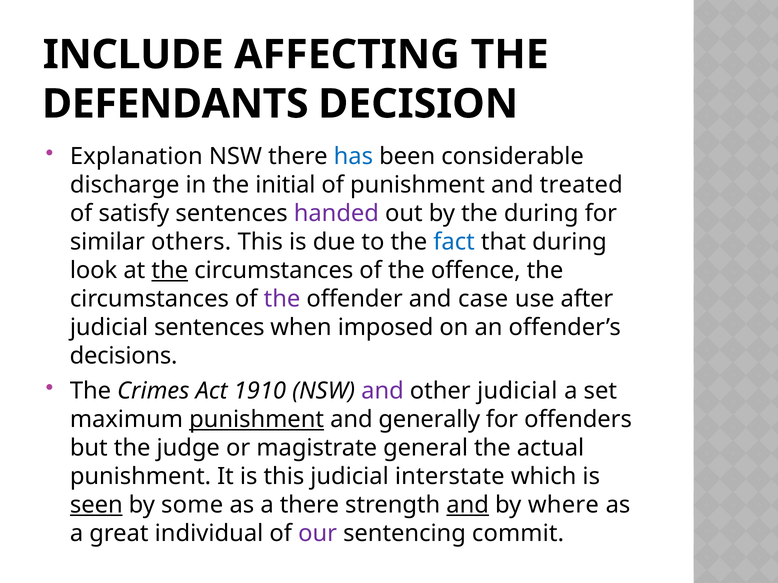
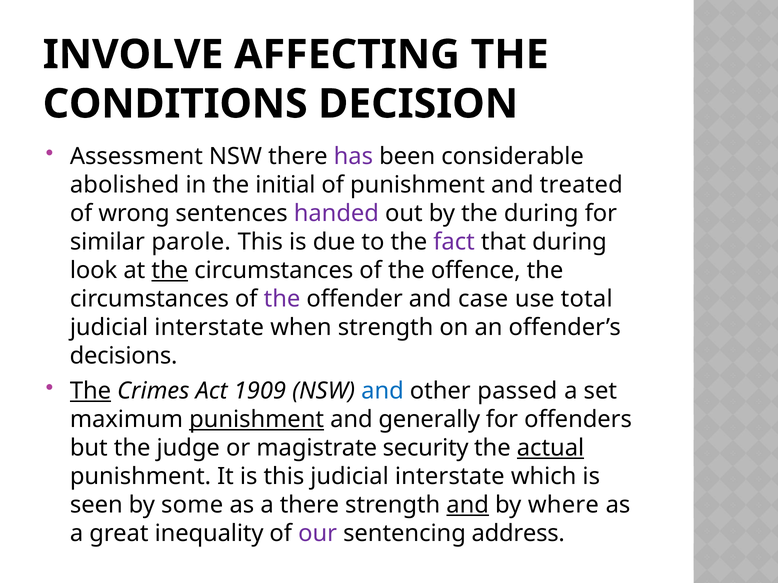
INCLUDE: INCLUDE -> INVOLVE
DEFENDANTS: DEFENDANTS -> CONDITIONS
Explanation: Explanation -> Assessment
has colour: blue -> purple
discharge: discharge -> abolished
satisfy: satisfy -> wrong
others: others -> parole
fact colour: blue -> purple
after: after -> total
sentences at (209, 328): sentences -> interstate
when imposed: imposed -> strength
The at (90, 391) underline: none -> present
1910: 1910 -> 1909
and at (383, 391) colour: purple -> blue
other judicial: judicial -> passed
general: general -> security
actual underline: none -> present
seen underline: present -> none
individual: individual -> inequality
commit: commit -> address
